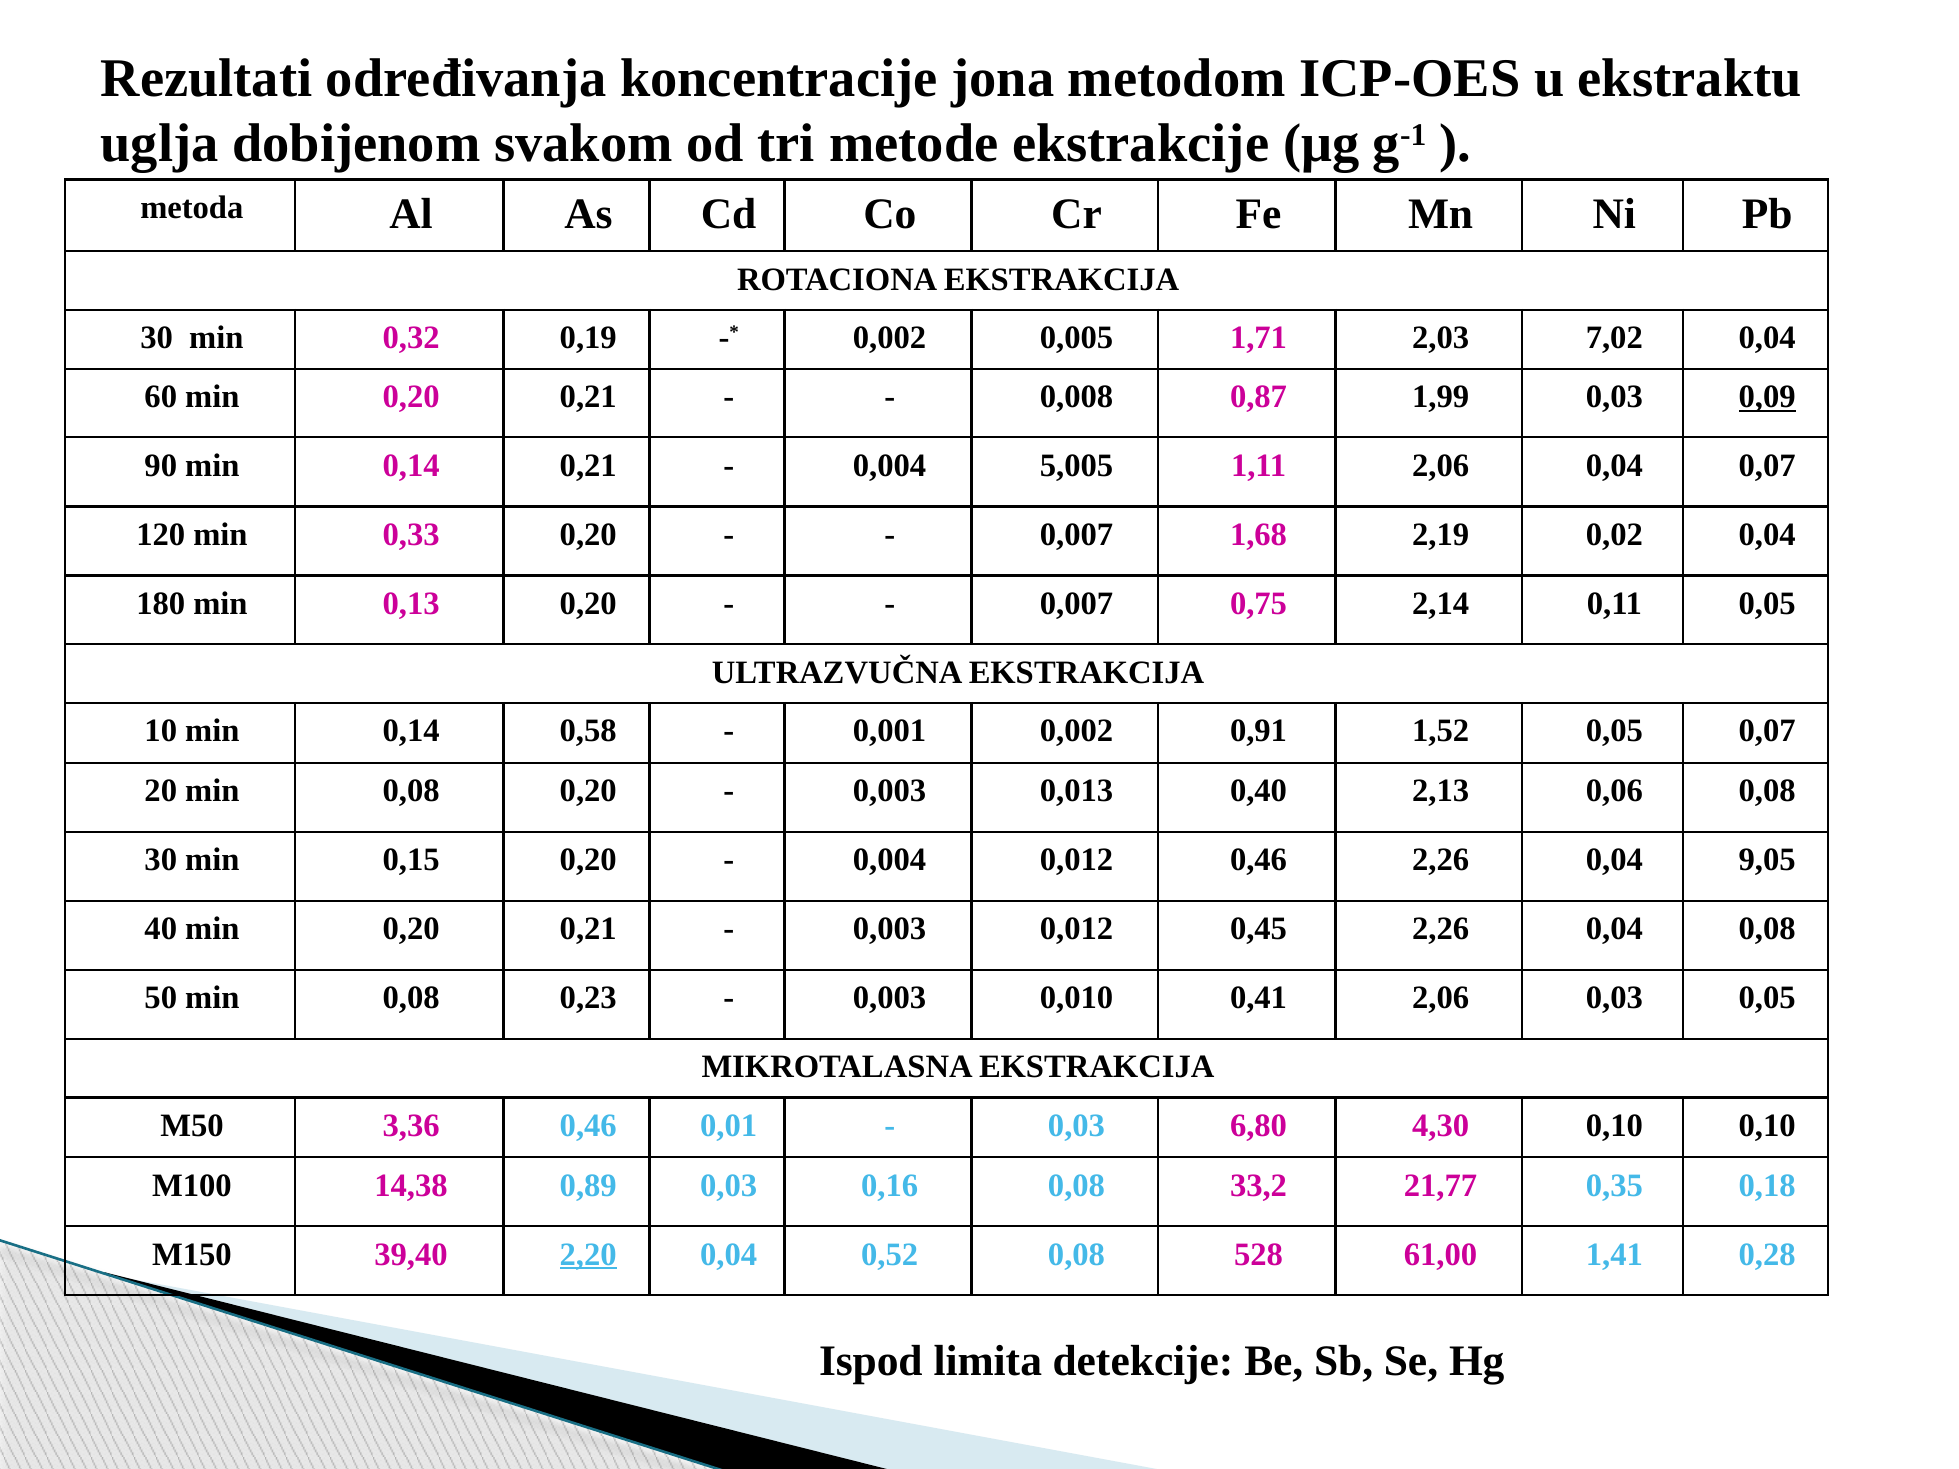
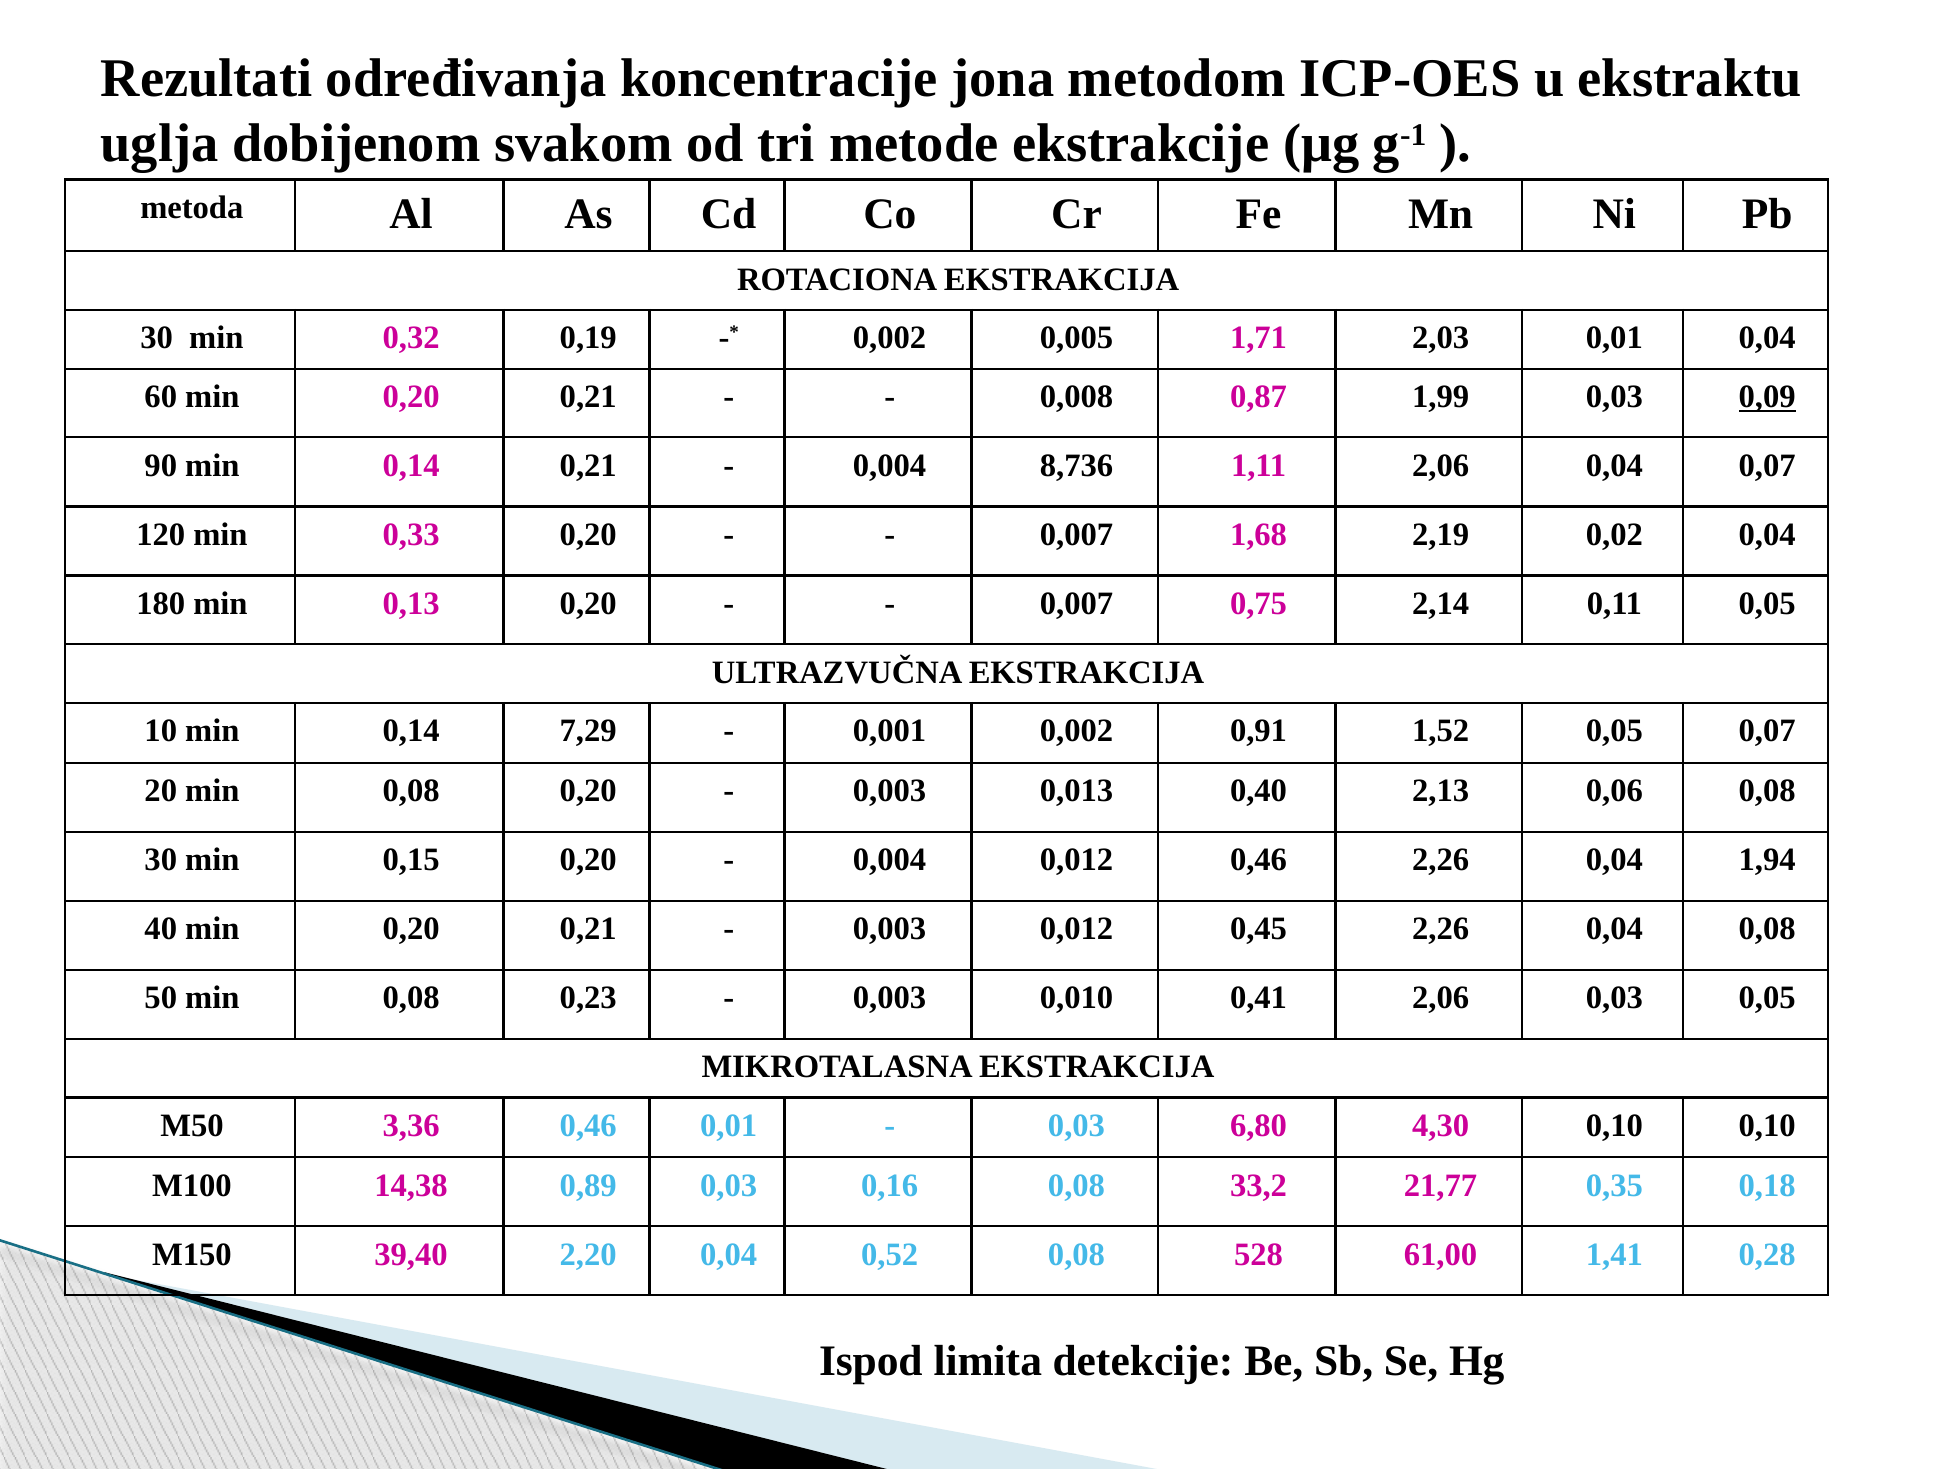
2,03 7,02: 7,02 -> 0,01
5,005: 5,005 -> 8,736
0,58: 0,58 -> 7,29
9,05: 9,05 -> 1,94
2,20 underline: present -> none
